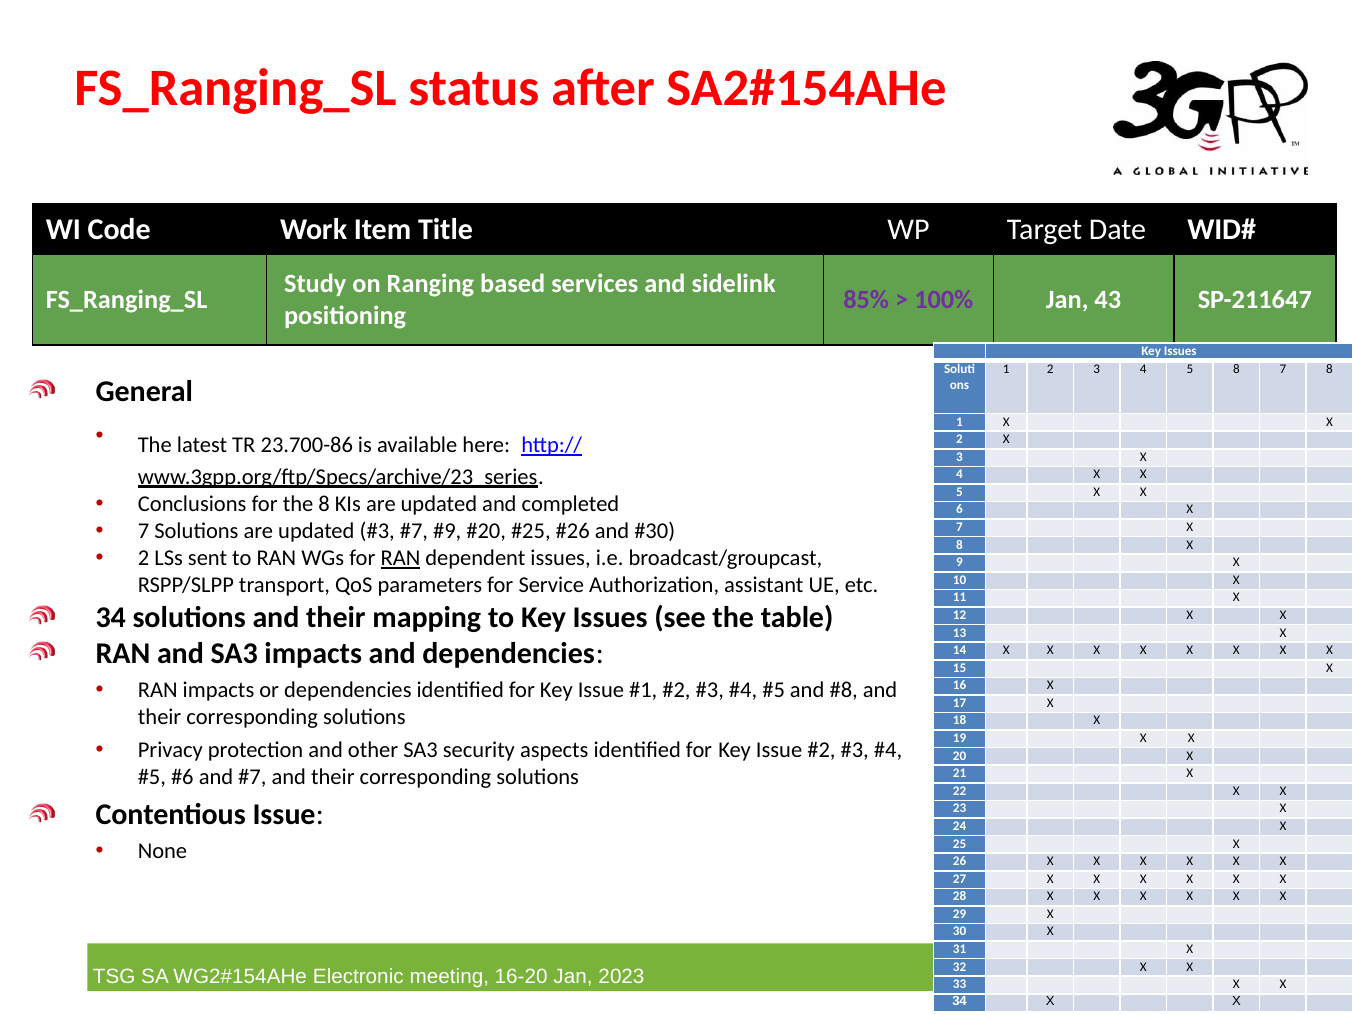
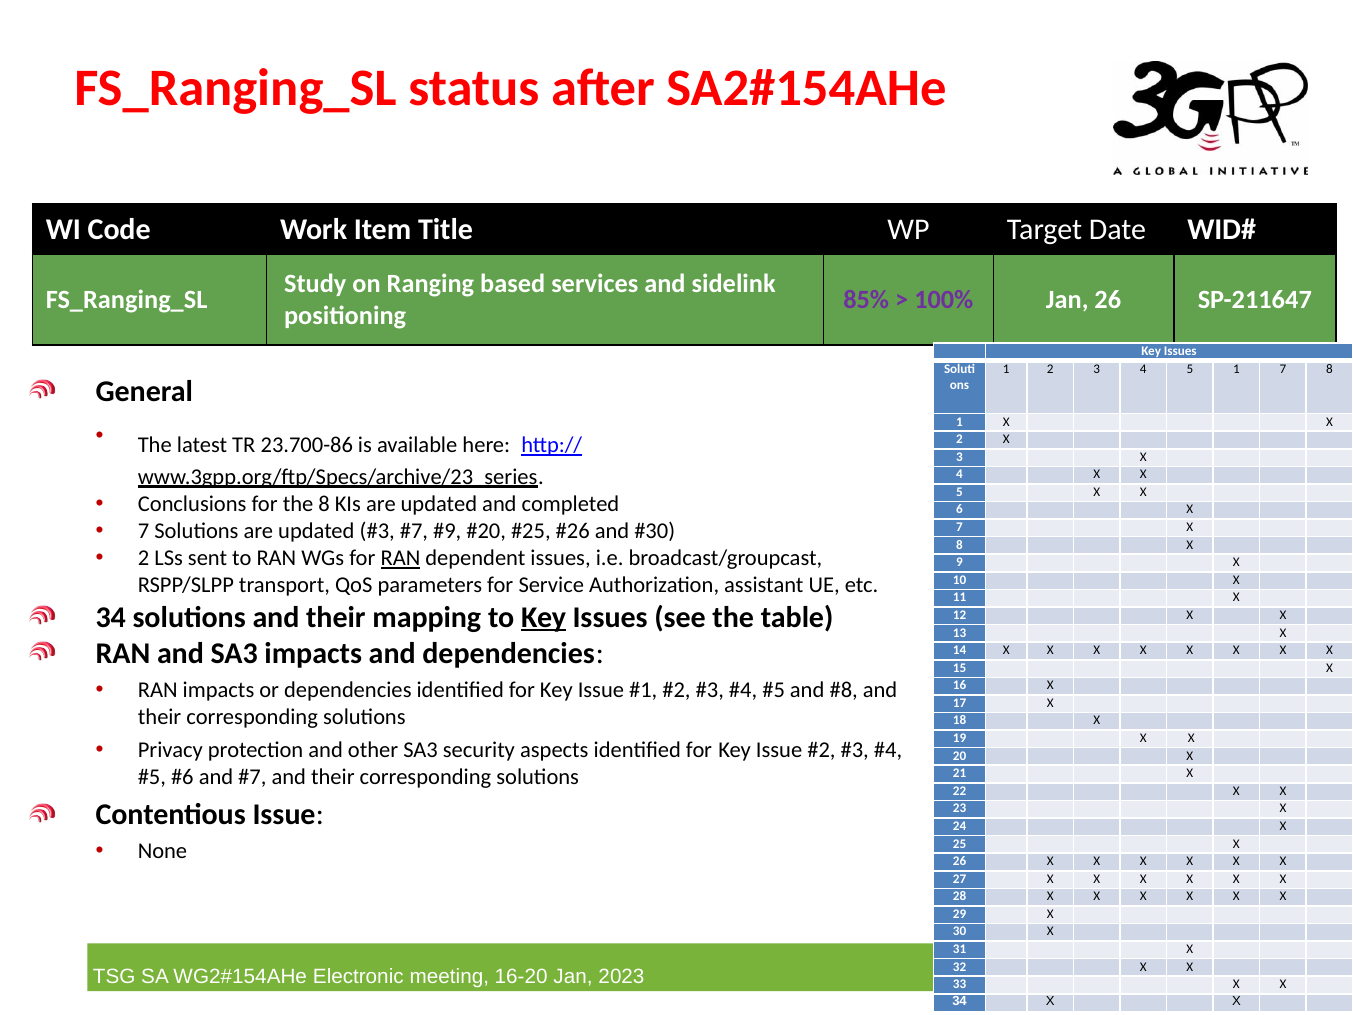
Jan 43: 43 -> 26
5 8: 8 -> 1
Key at (544, 617) underline: none -> present
